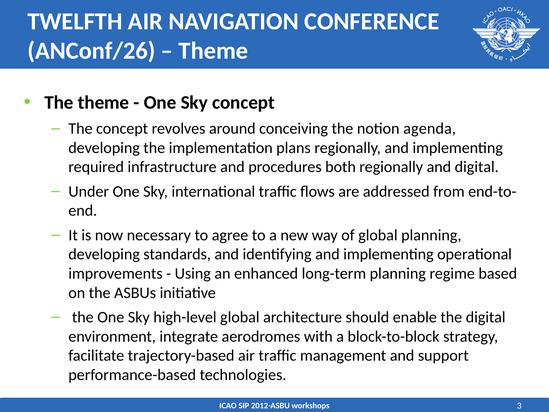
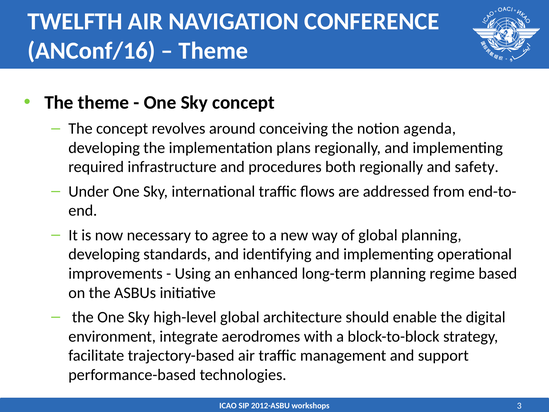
ANConf/26: ANConf/26 -> ANConf/16
and digital: digital -> safety
